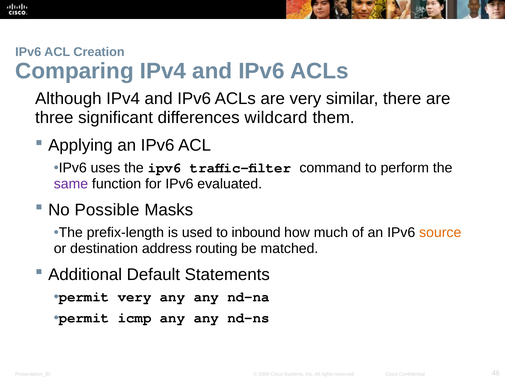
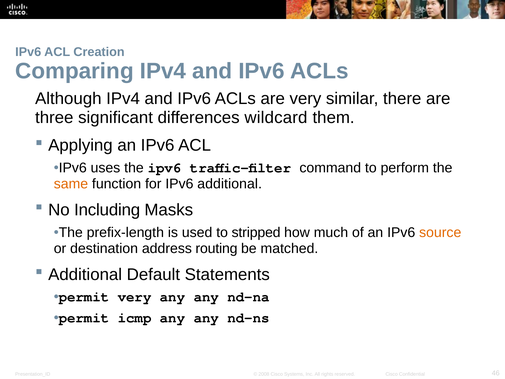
same colour: purple -> orange
IPv6 evaluated: evaluated -> additional
Possible: Possible -> Including
inbound: inbound -> stripped
